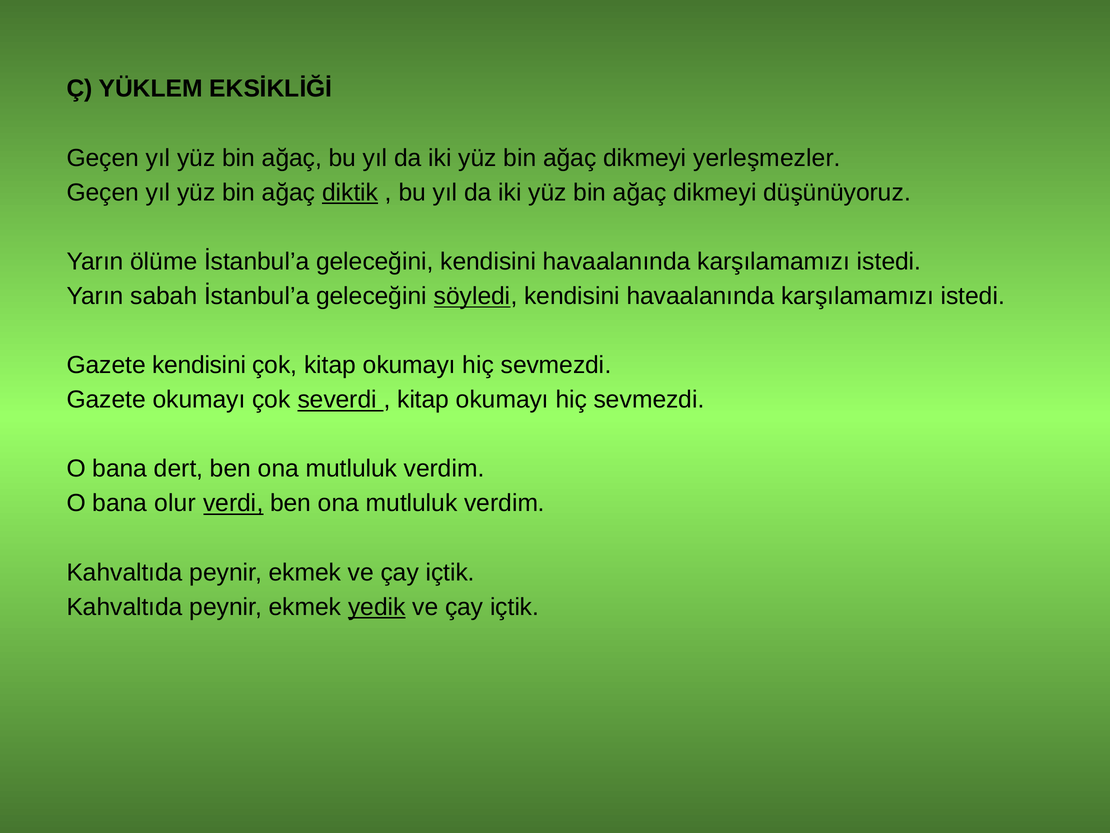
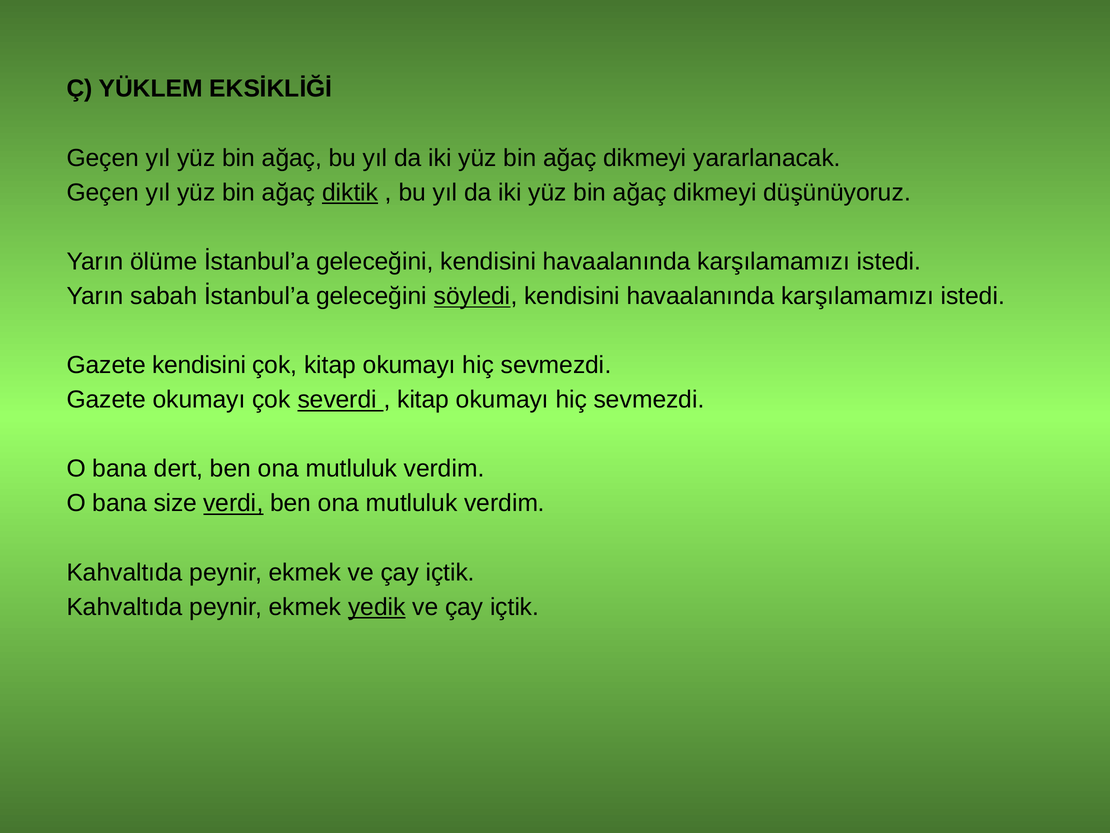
yerleşmezler: yerleşmezler -> yararlanacak
olur: olur -> size
